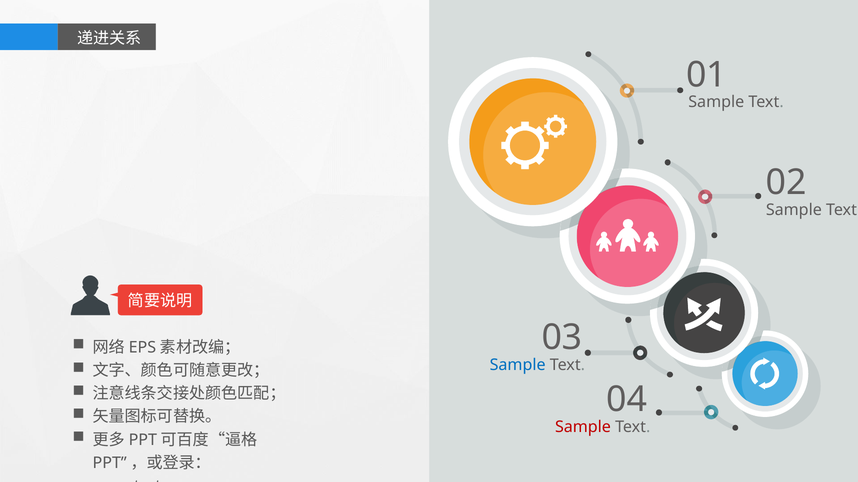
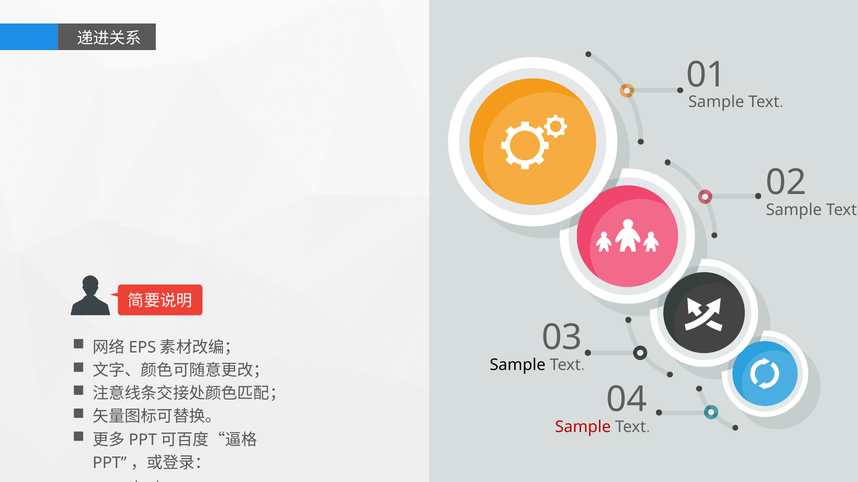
Sample at (518, 365) colour: blue -> black
